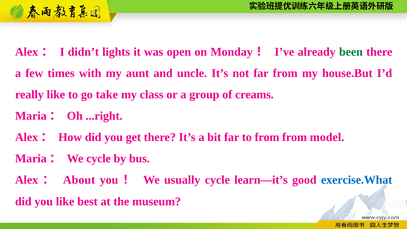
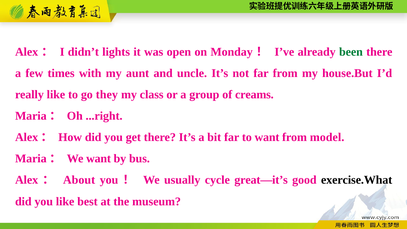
take: take -> they
to from: from -> want
We cycle: cycle -> want
learn—it’s: learn—it’s -> great—it’s
exercise.What colour: blue -> black
